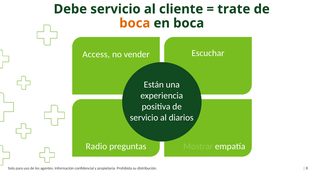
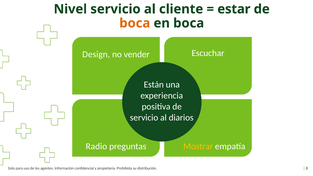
Debe: Debe -> Nivel
trate: trate -> estar
Access: Access -> Design
Mostrar colour: light green -> yellow
